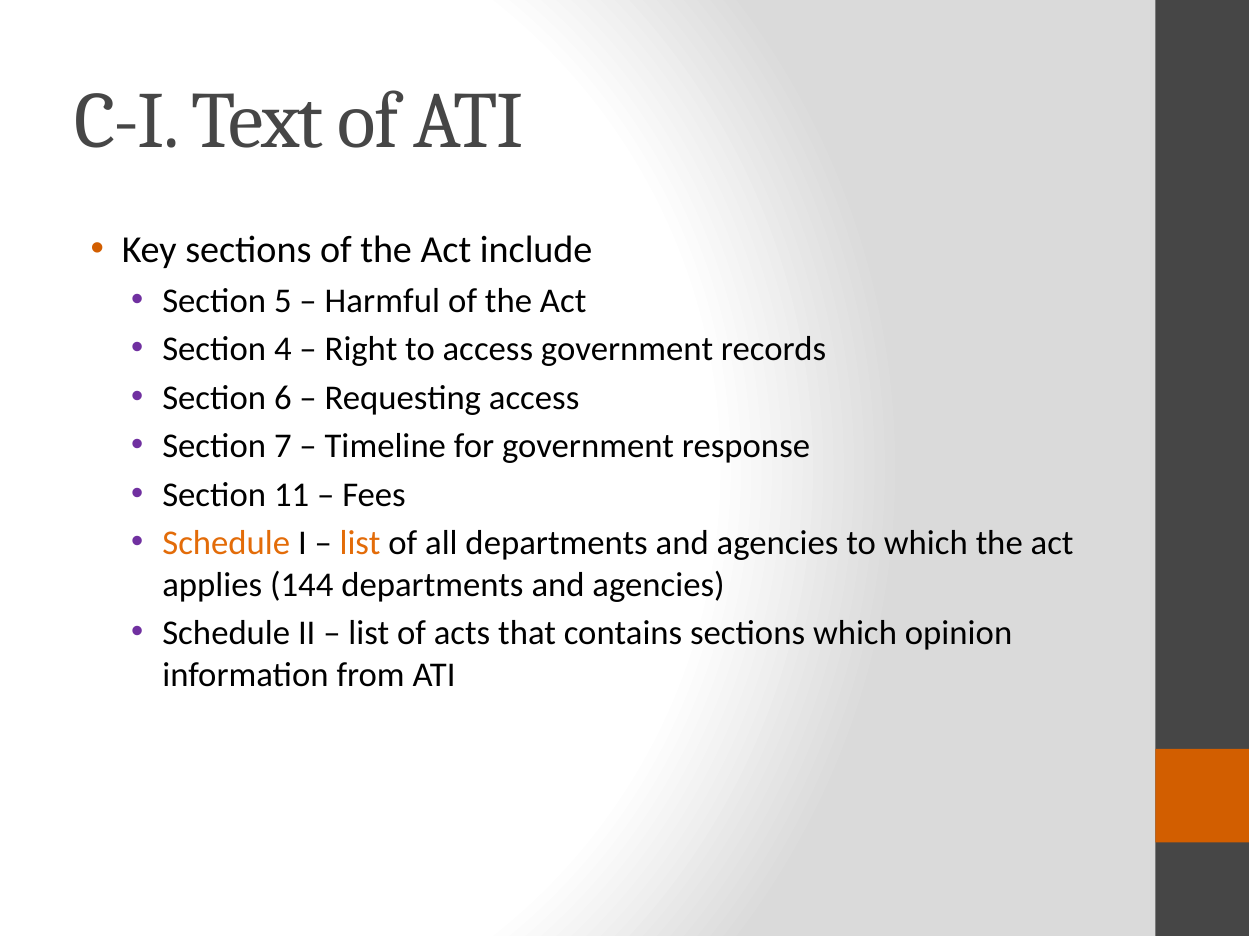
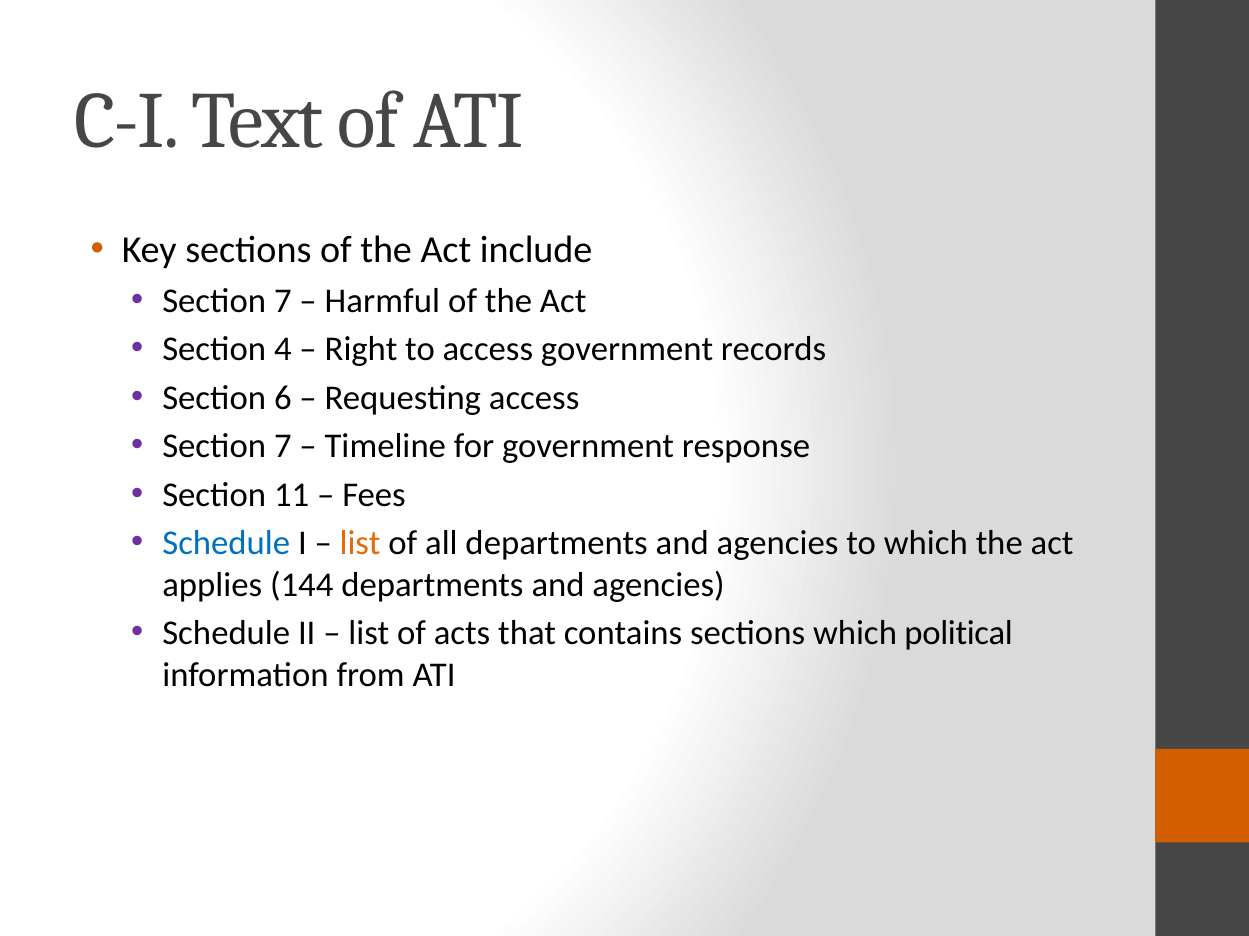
5 at (283, 301): 5 -> 7
Schedule at (226, 544) colour: orange -> blue
opinion: opinion -> political
